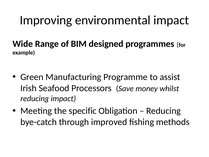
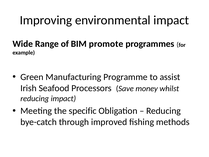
designed: designed -> promote
